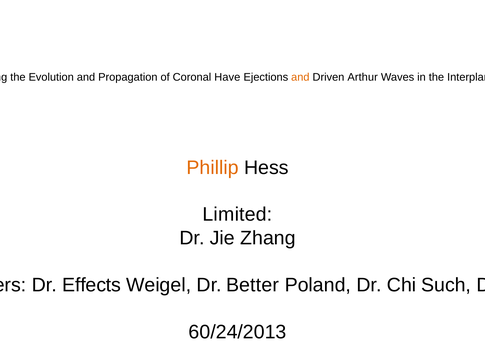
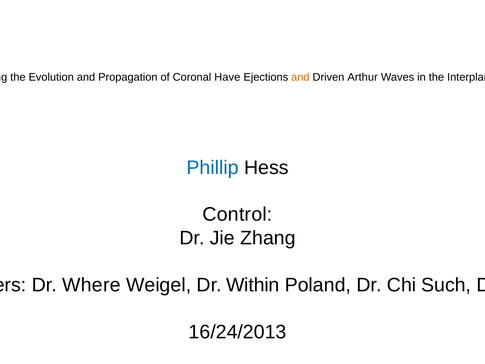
Phillip colour: orange -> blue
Limited: Limited -> Control
Effects: Effects -> Where
Better: Better -> Within
60/24/2013: 60/24/2013 -> 16/24/2013
